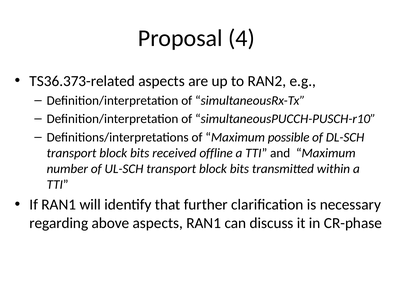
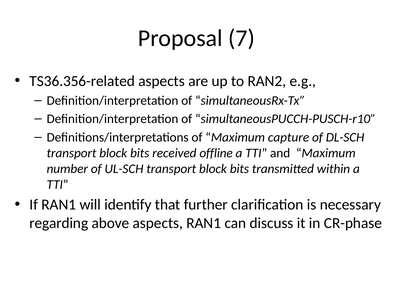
4: 4 -> 7
TS36.373-related: TS36.373-related -> TS36.356-related
possible: possible -> capture
